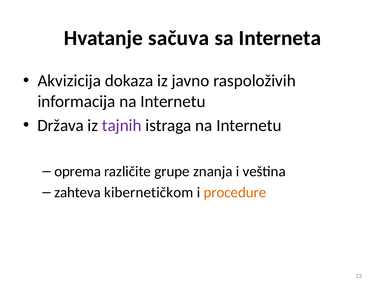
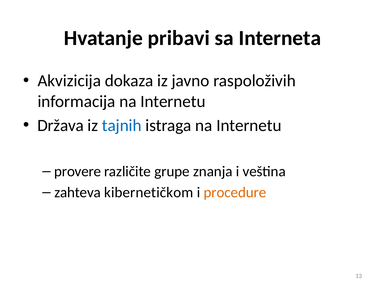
sačuva: sačuva -> pribavi
tajnih colour: purple -> blue
oprema: oprema -> provere
